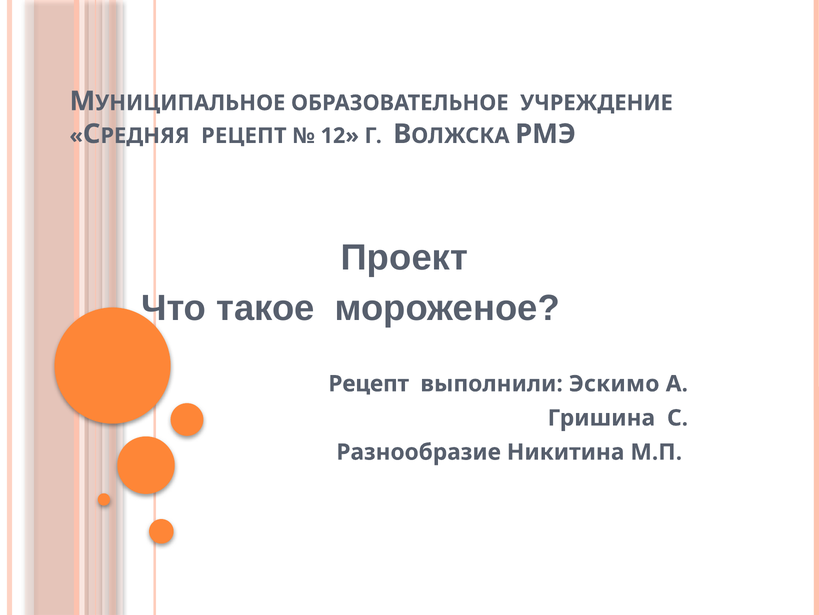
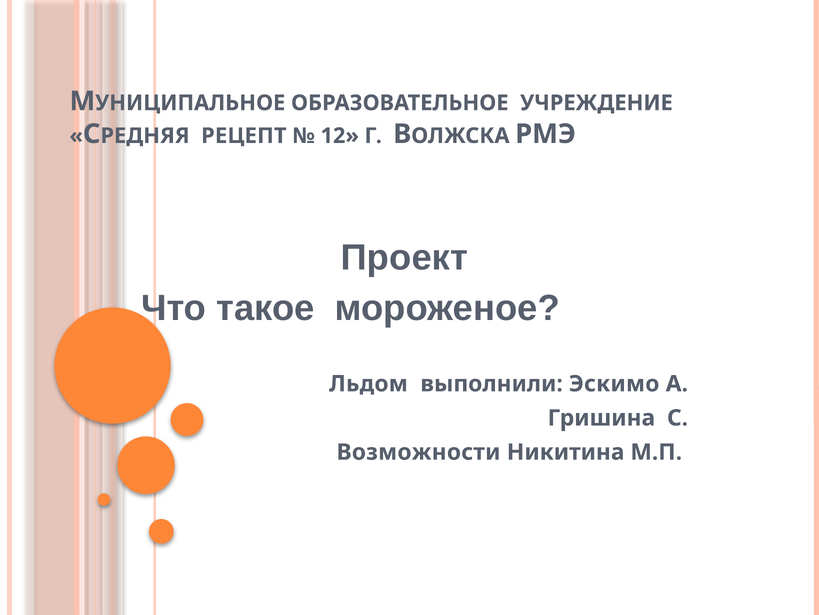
Рецепт at (369, 383): Рецепт -> Льдом
Разнообразие: Разнообразие -> Возможности
